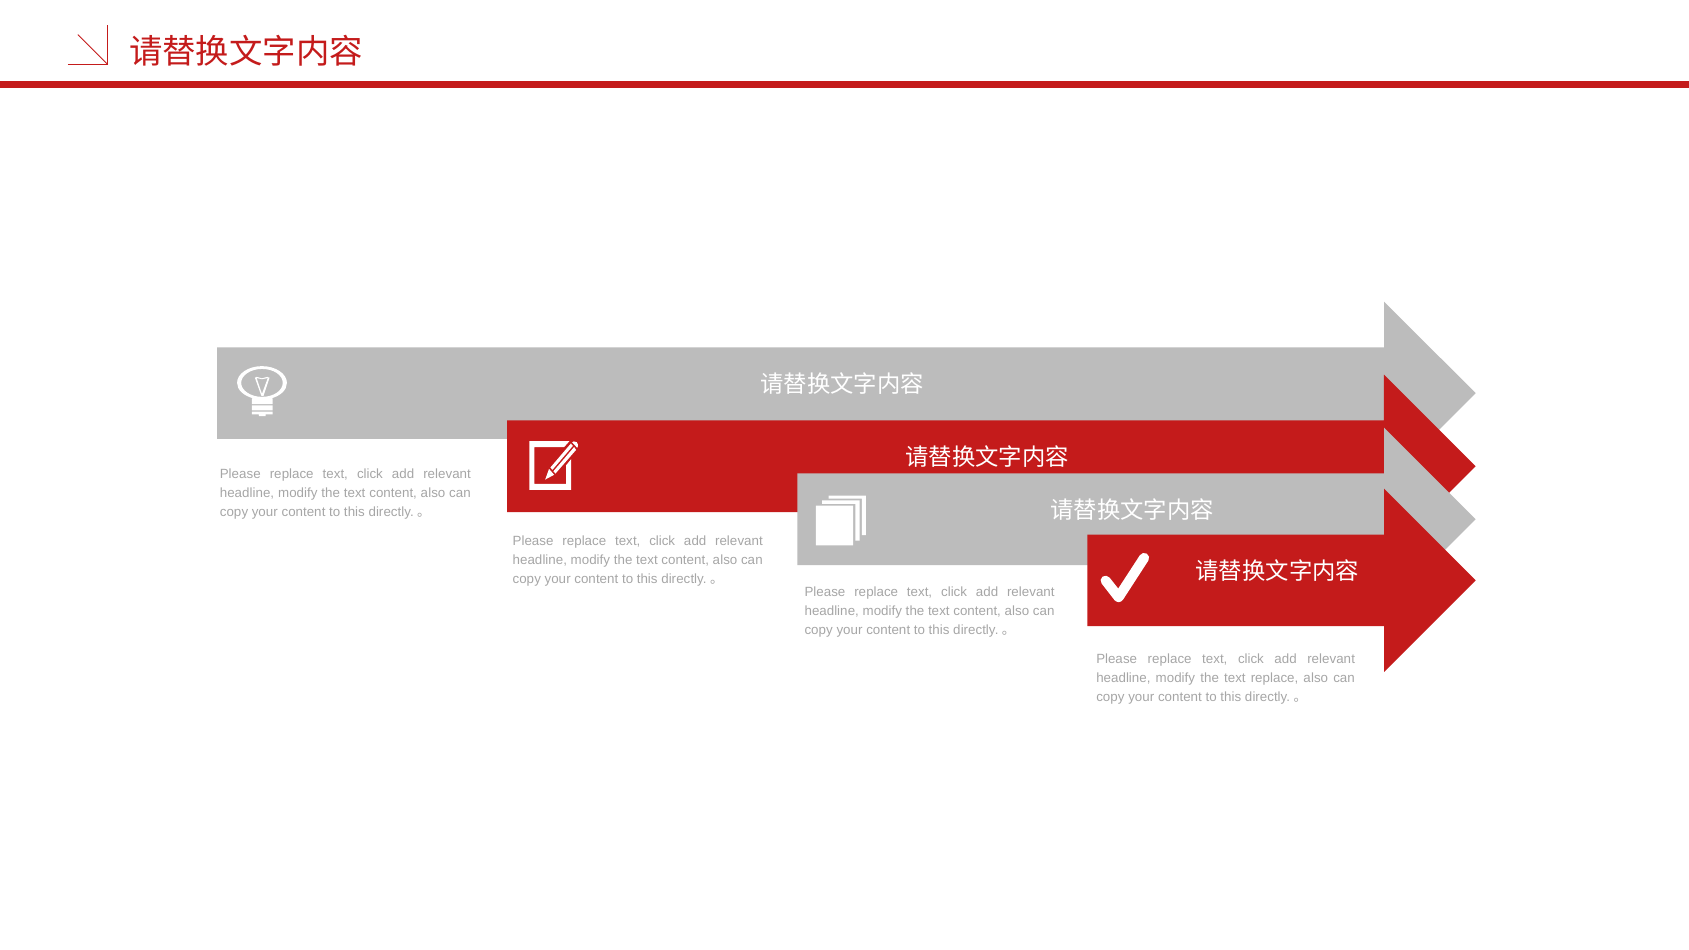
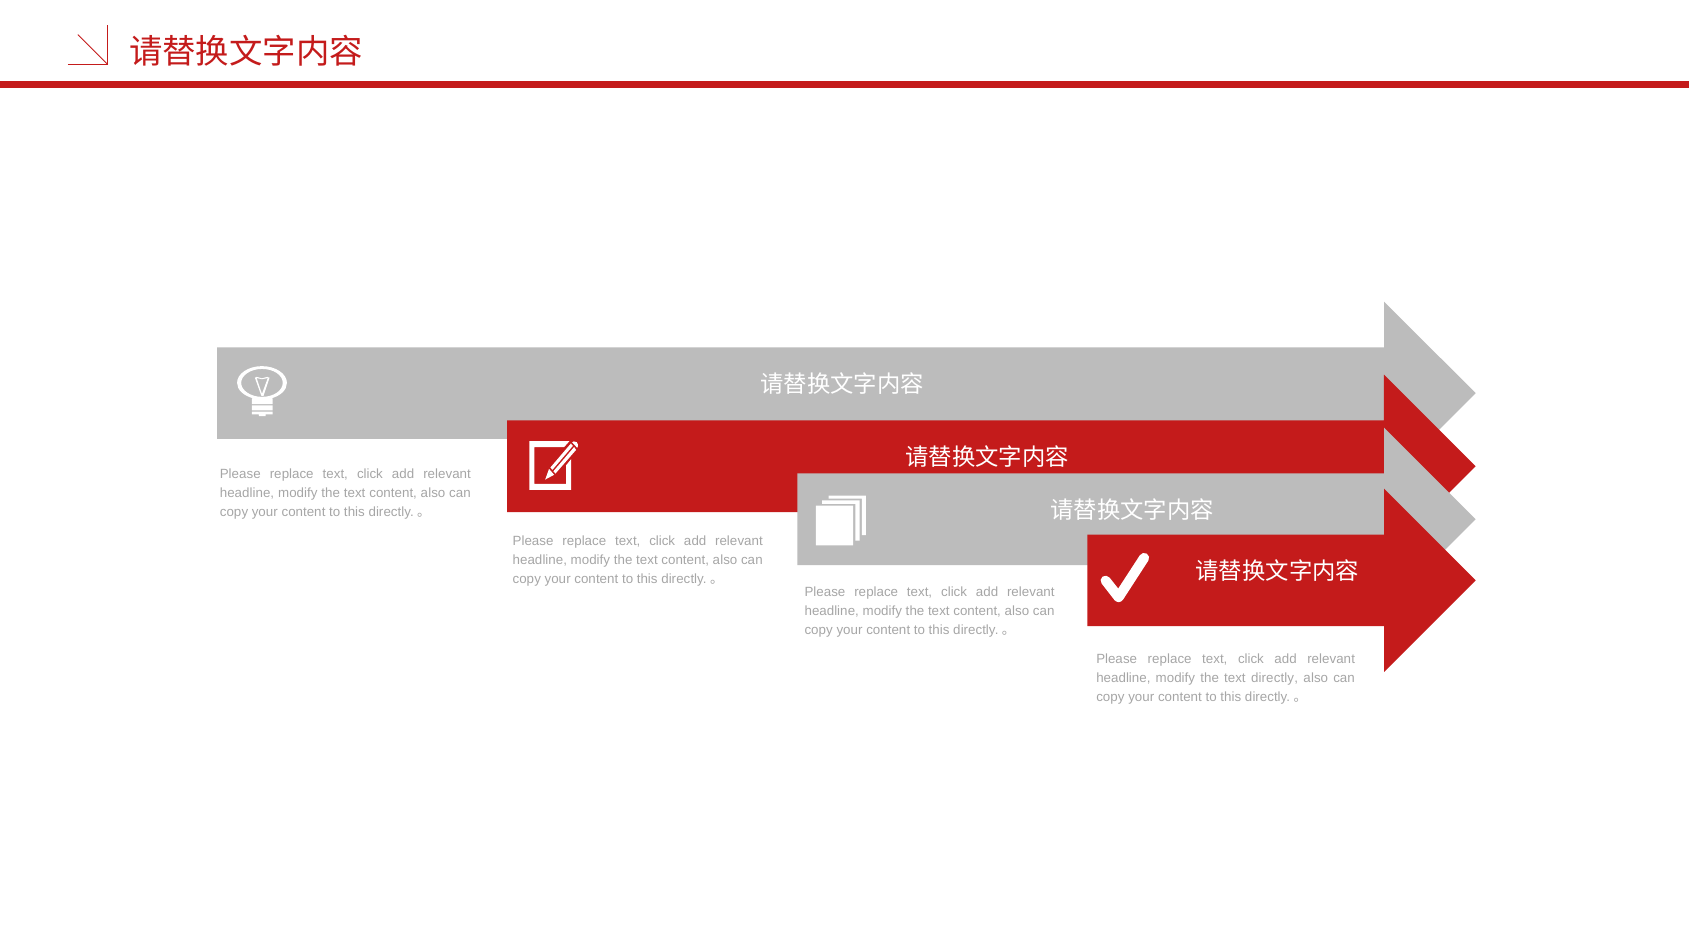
text replace: replace -> directly
